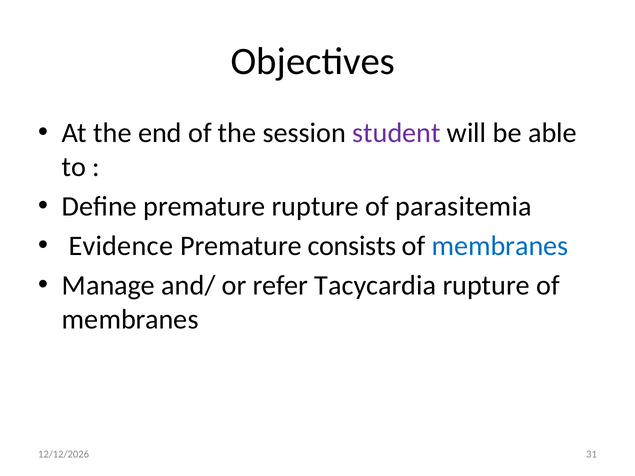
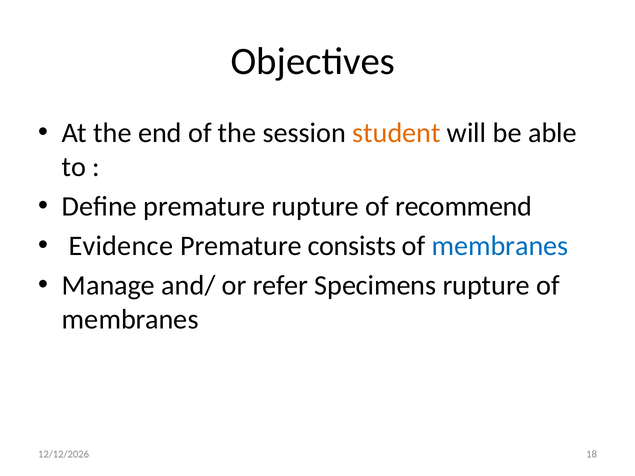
student colour: purple -> orange
parasitemia: parasitemia -> recommend
Tacycardia: Tacycardia -> Specimens
31: 31 -> 18
